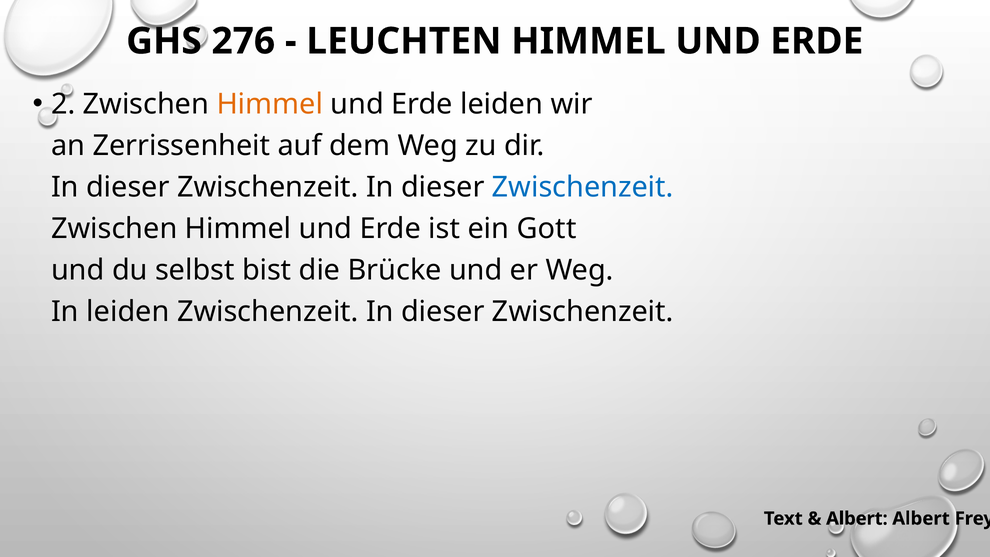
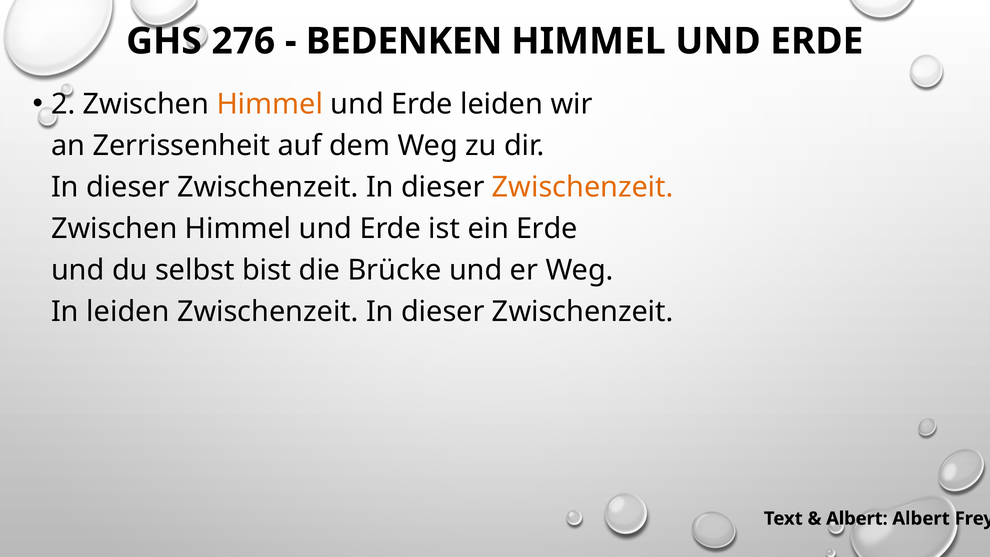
LEUCHTEN: LEUCHTEN -> BEDENKEN
Zwischenzeit at (583, 187) colour: blue -> orange
ein Gott: Gott -> Erde
